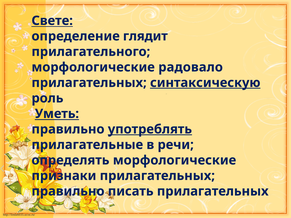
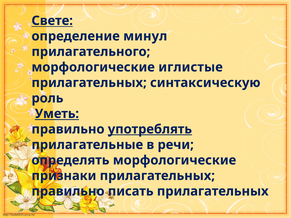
глядит: глядит -> минул
радовало: радовало -> иглистые
синтаксическую underline: present -> none
